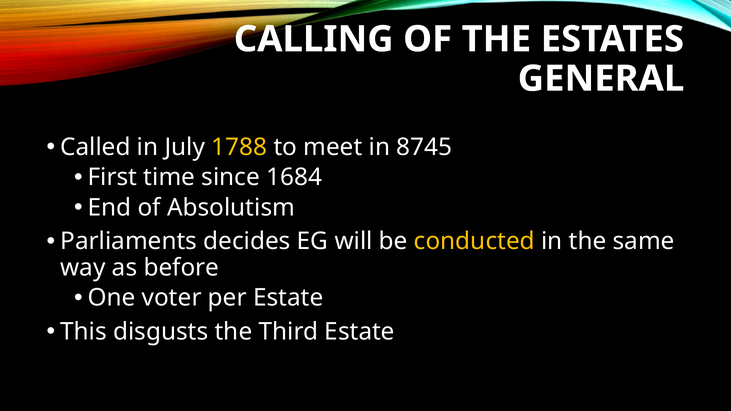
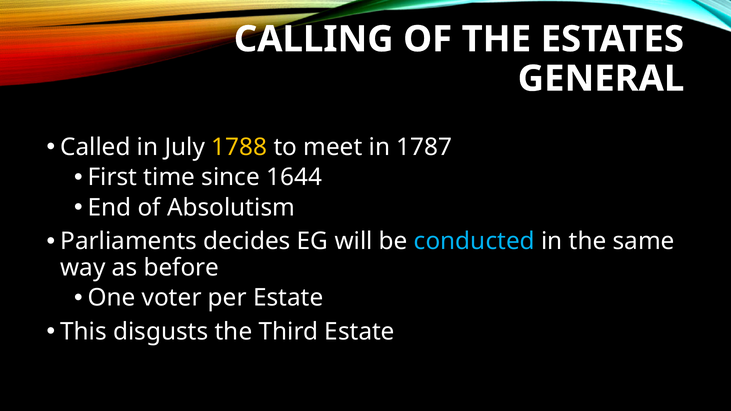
8745: 8745 -> 1787
1684: 1684 -> 1644
conducted colour: yellow -> light blue
